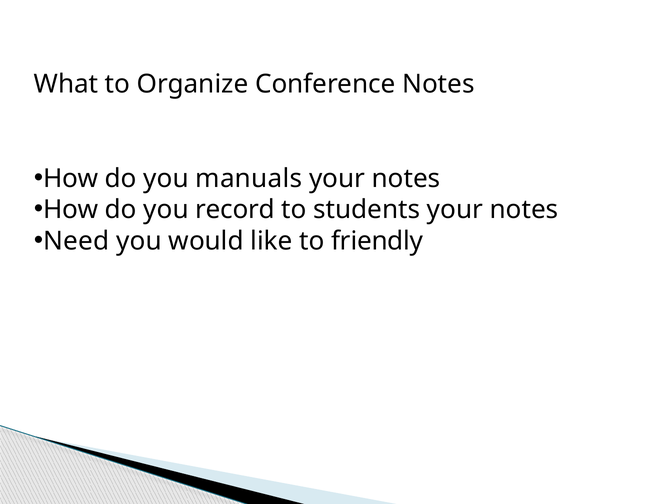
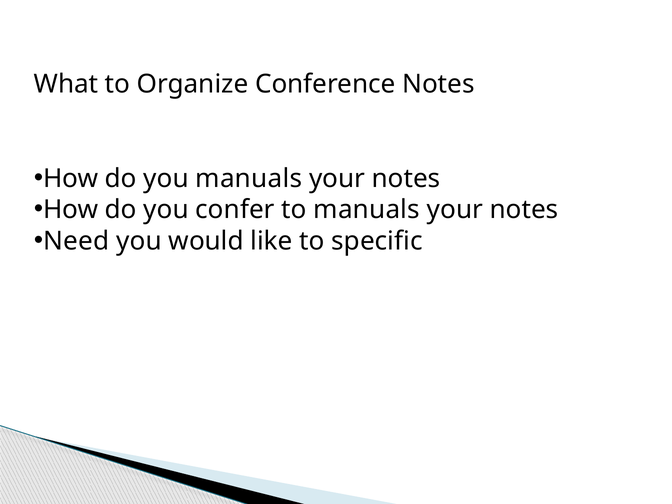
record: record -> confer
to students: students -> manuals
friendly: friendly -> specific
